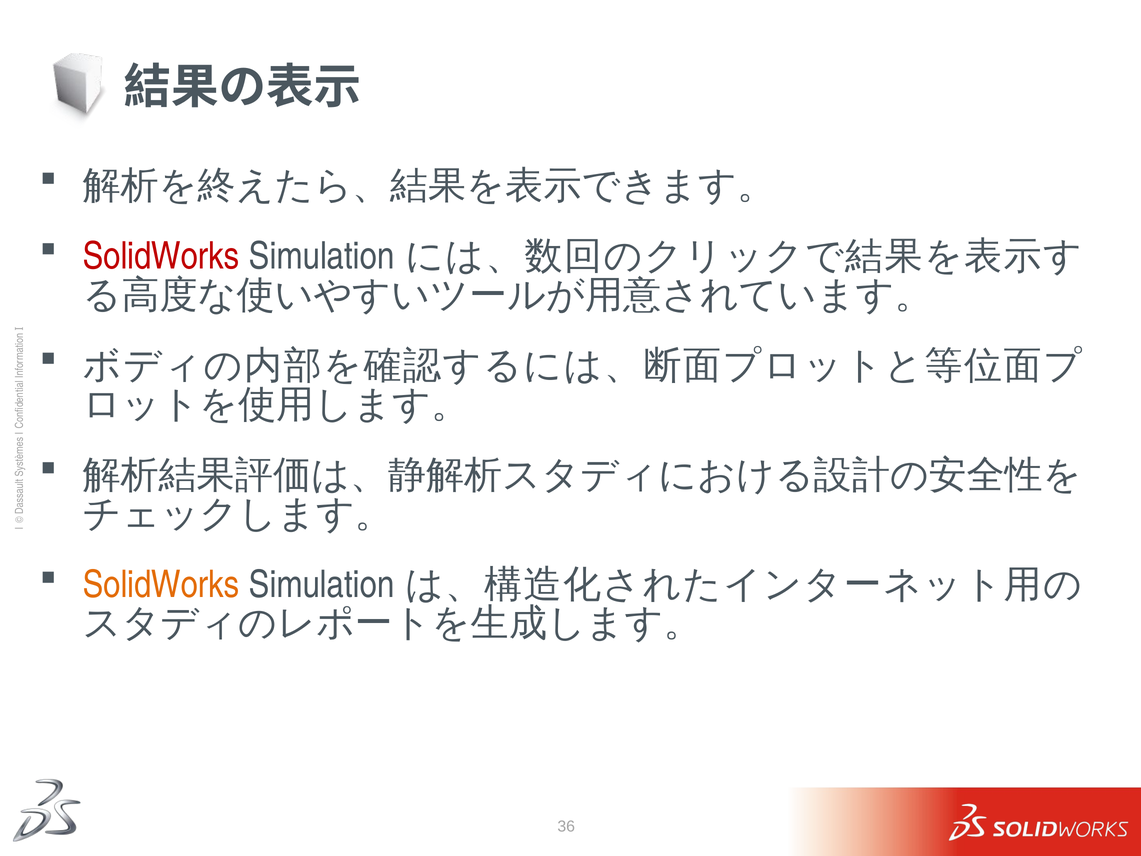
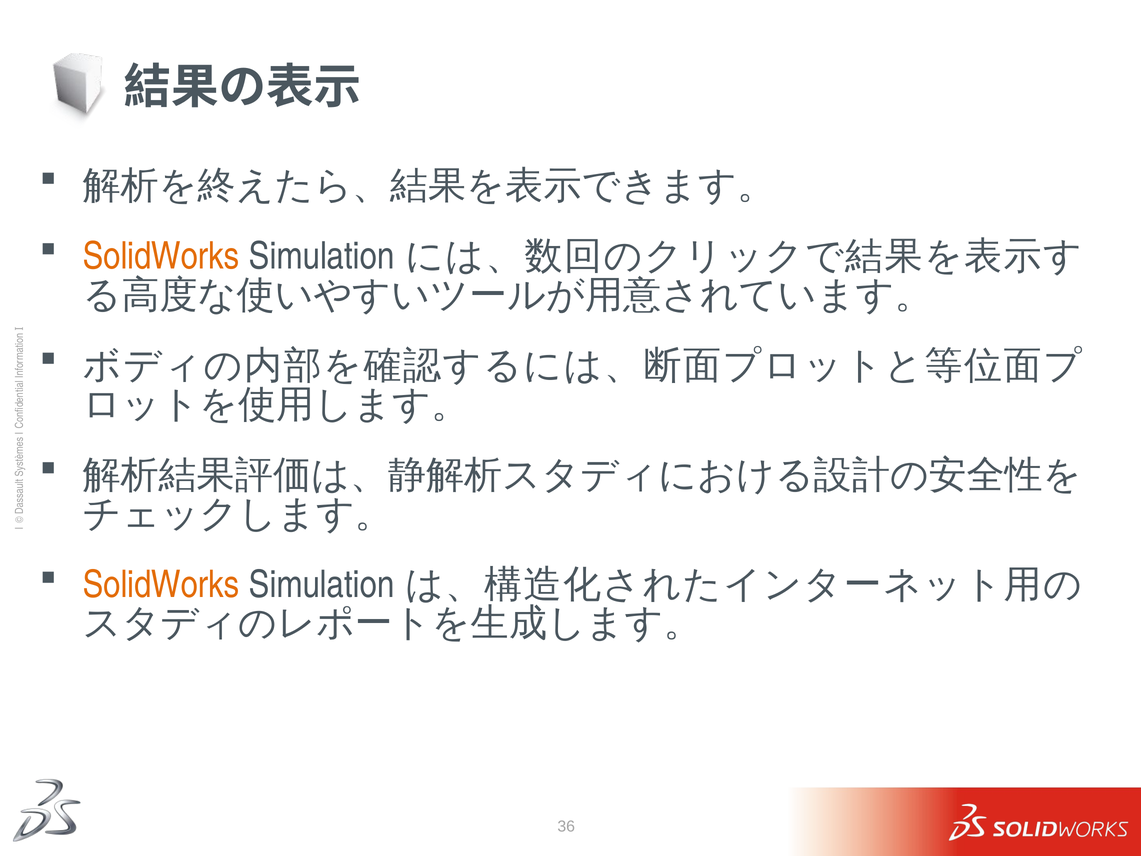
SolidWorks at (161, 256) colour: red -> orange
